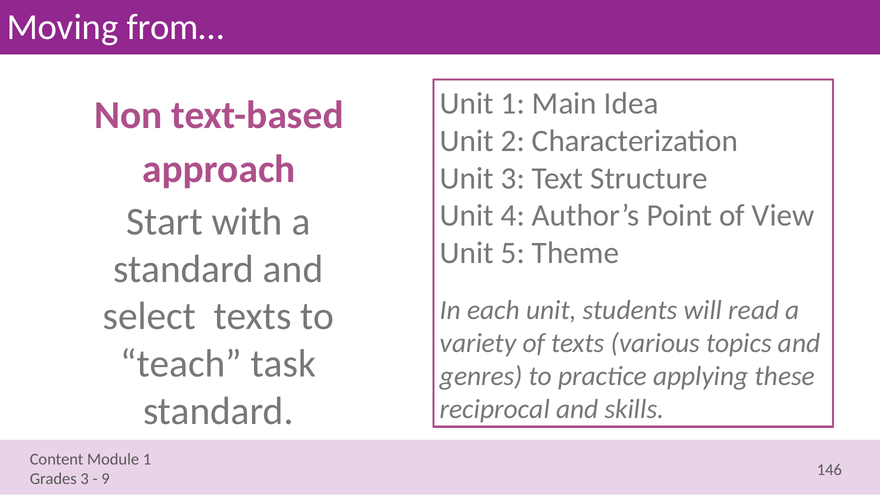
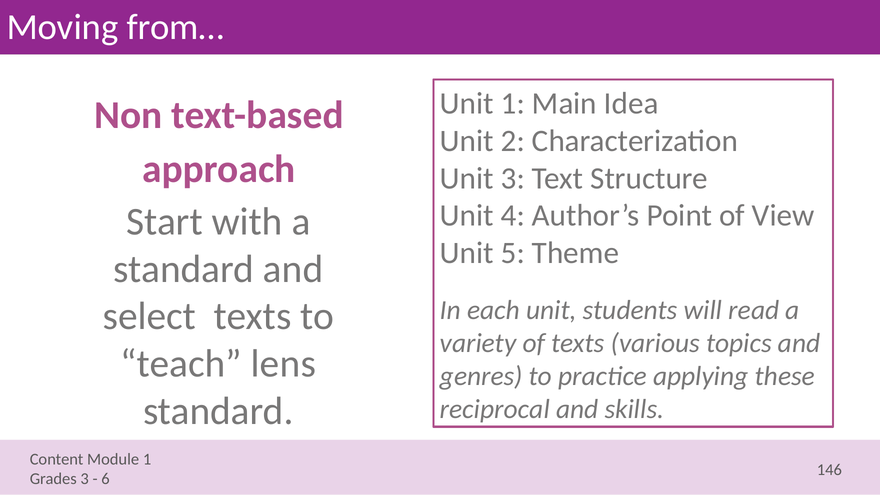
task: task -> lens
9: 9 -> 6
